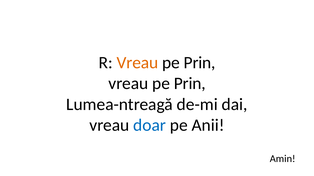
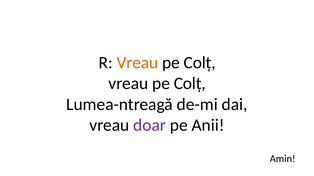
Prin at (200, 63): Prin -> Colț
Prin at (190, 84): Prin -> Colț
doar colour: blue -> purple
